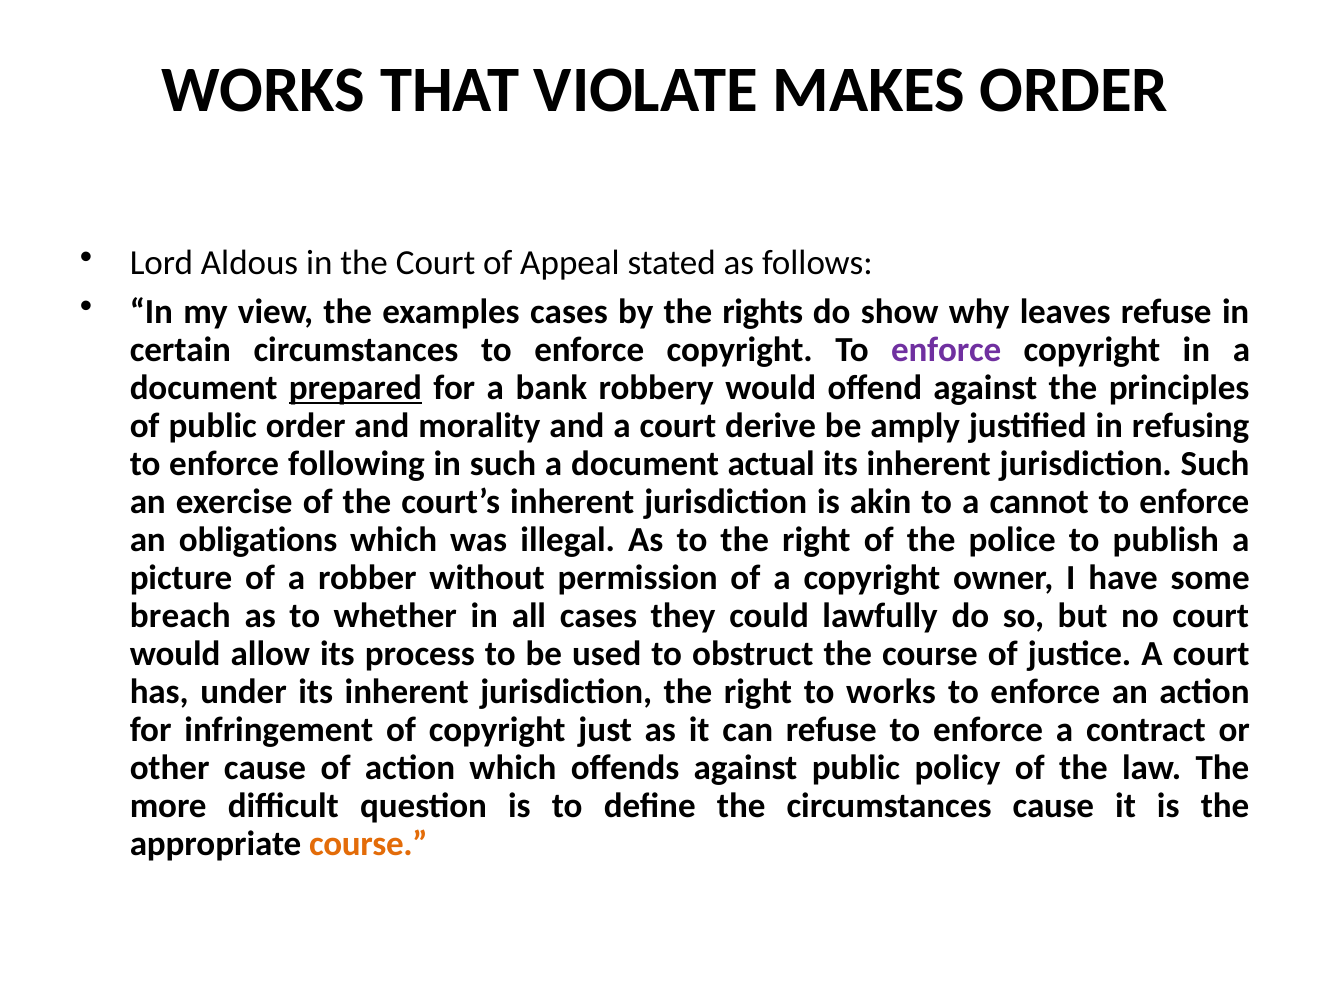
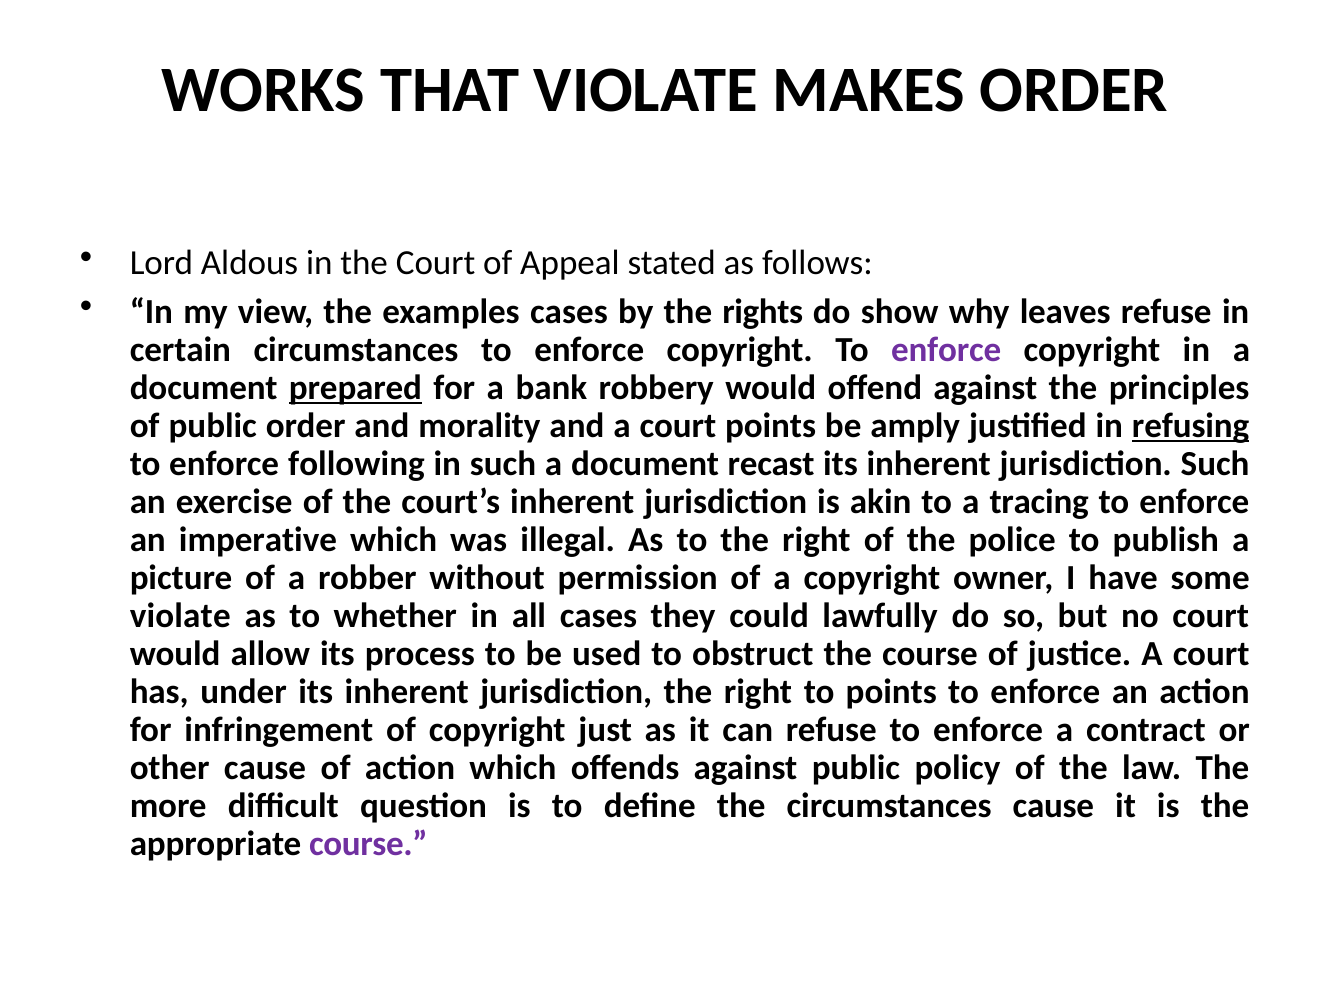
court derive: derive -> points
refusing underline: none -> present
actual: actual -> recast
cannot: cannot -> tracing
obligations: obligations -> imperative
breach at (180, 615): breach -> violate
to works: works -> points
course at (368, 843) colour: orange -> purple
